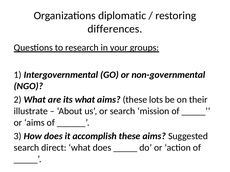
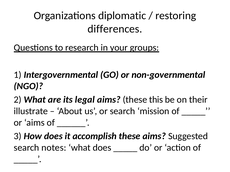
its what: what -> legal
lots: lots -> this
direct: direct -> notes
